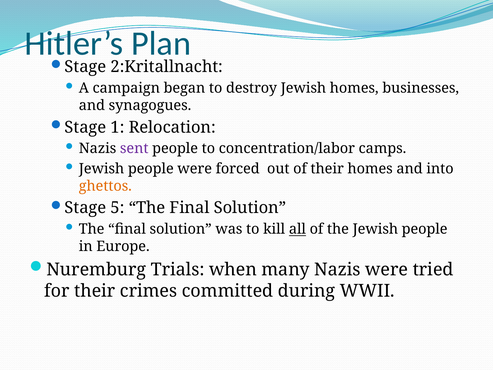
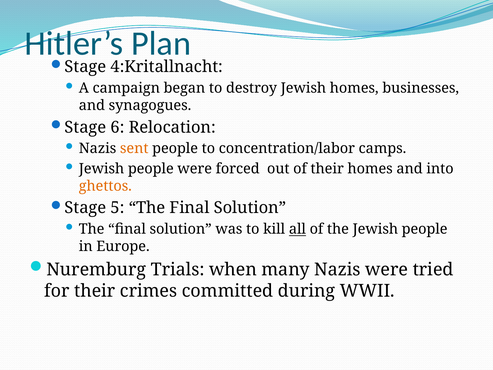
2:Kritallnacht: 2:Kritallnacht -> 4:Kritallnacht
1: 1 -> 6
sent colour: purple -> orange
